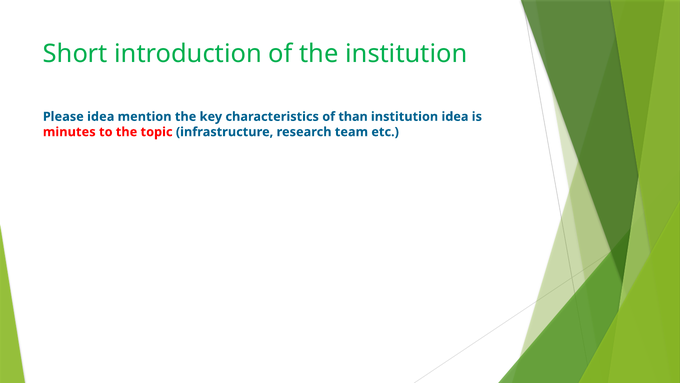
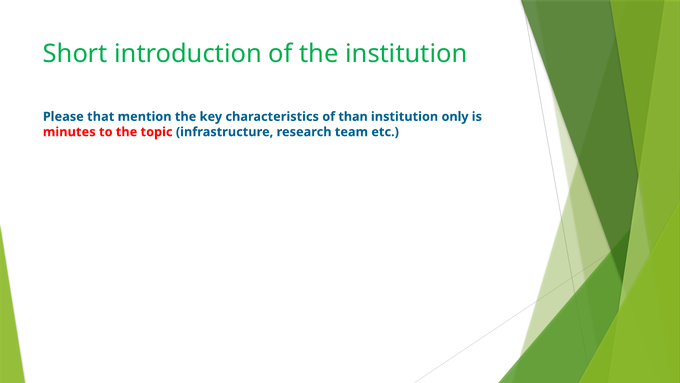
Please idea: idea -> that
institution idea: idea -> only
